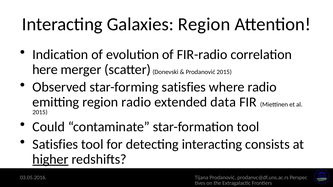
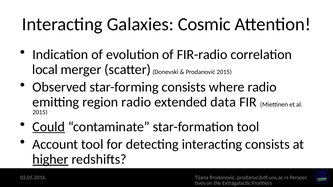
Galaxies Region: Region -> Cosmic
here: here -> local
star-forming satisfies: satisfies -> consists
Could underline: none -> present
Satisfies at (55, 145): Satisfies -> Account
